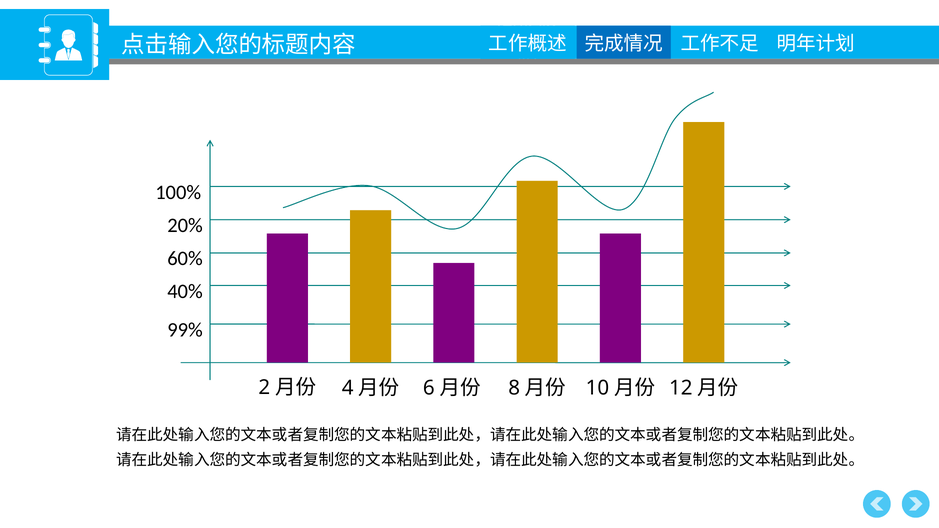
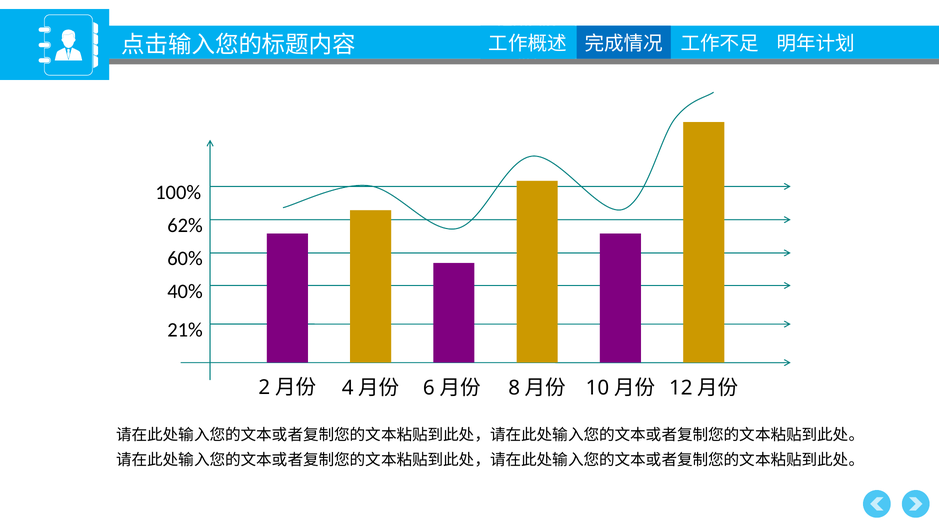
20%: 20% -> 62%
99%: 99% -> 21%
